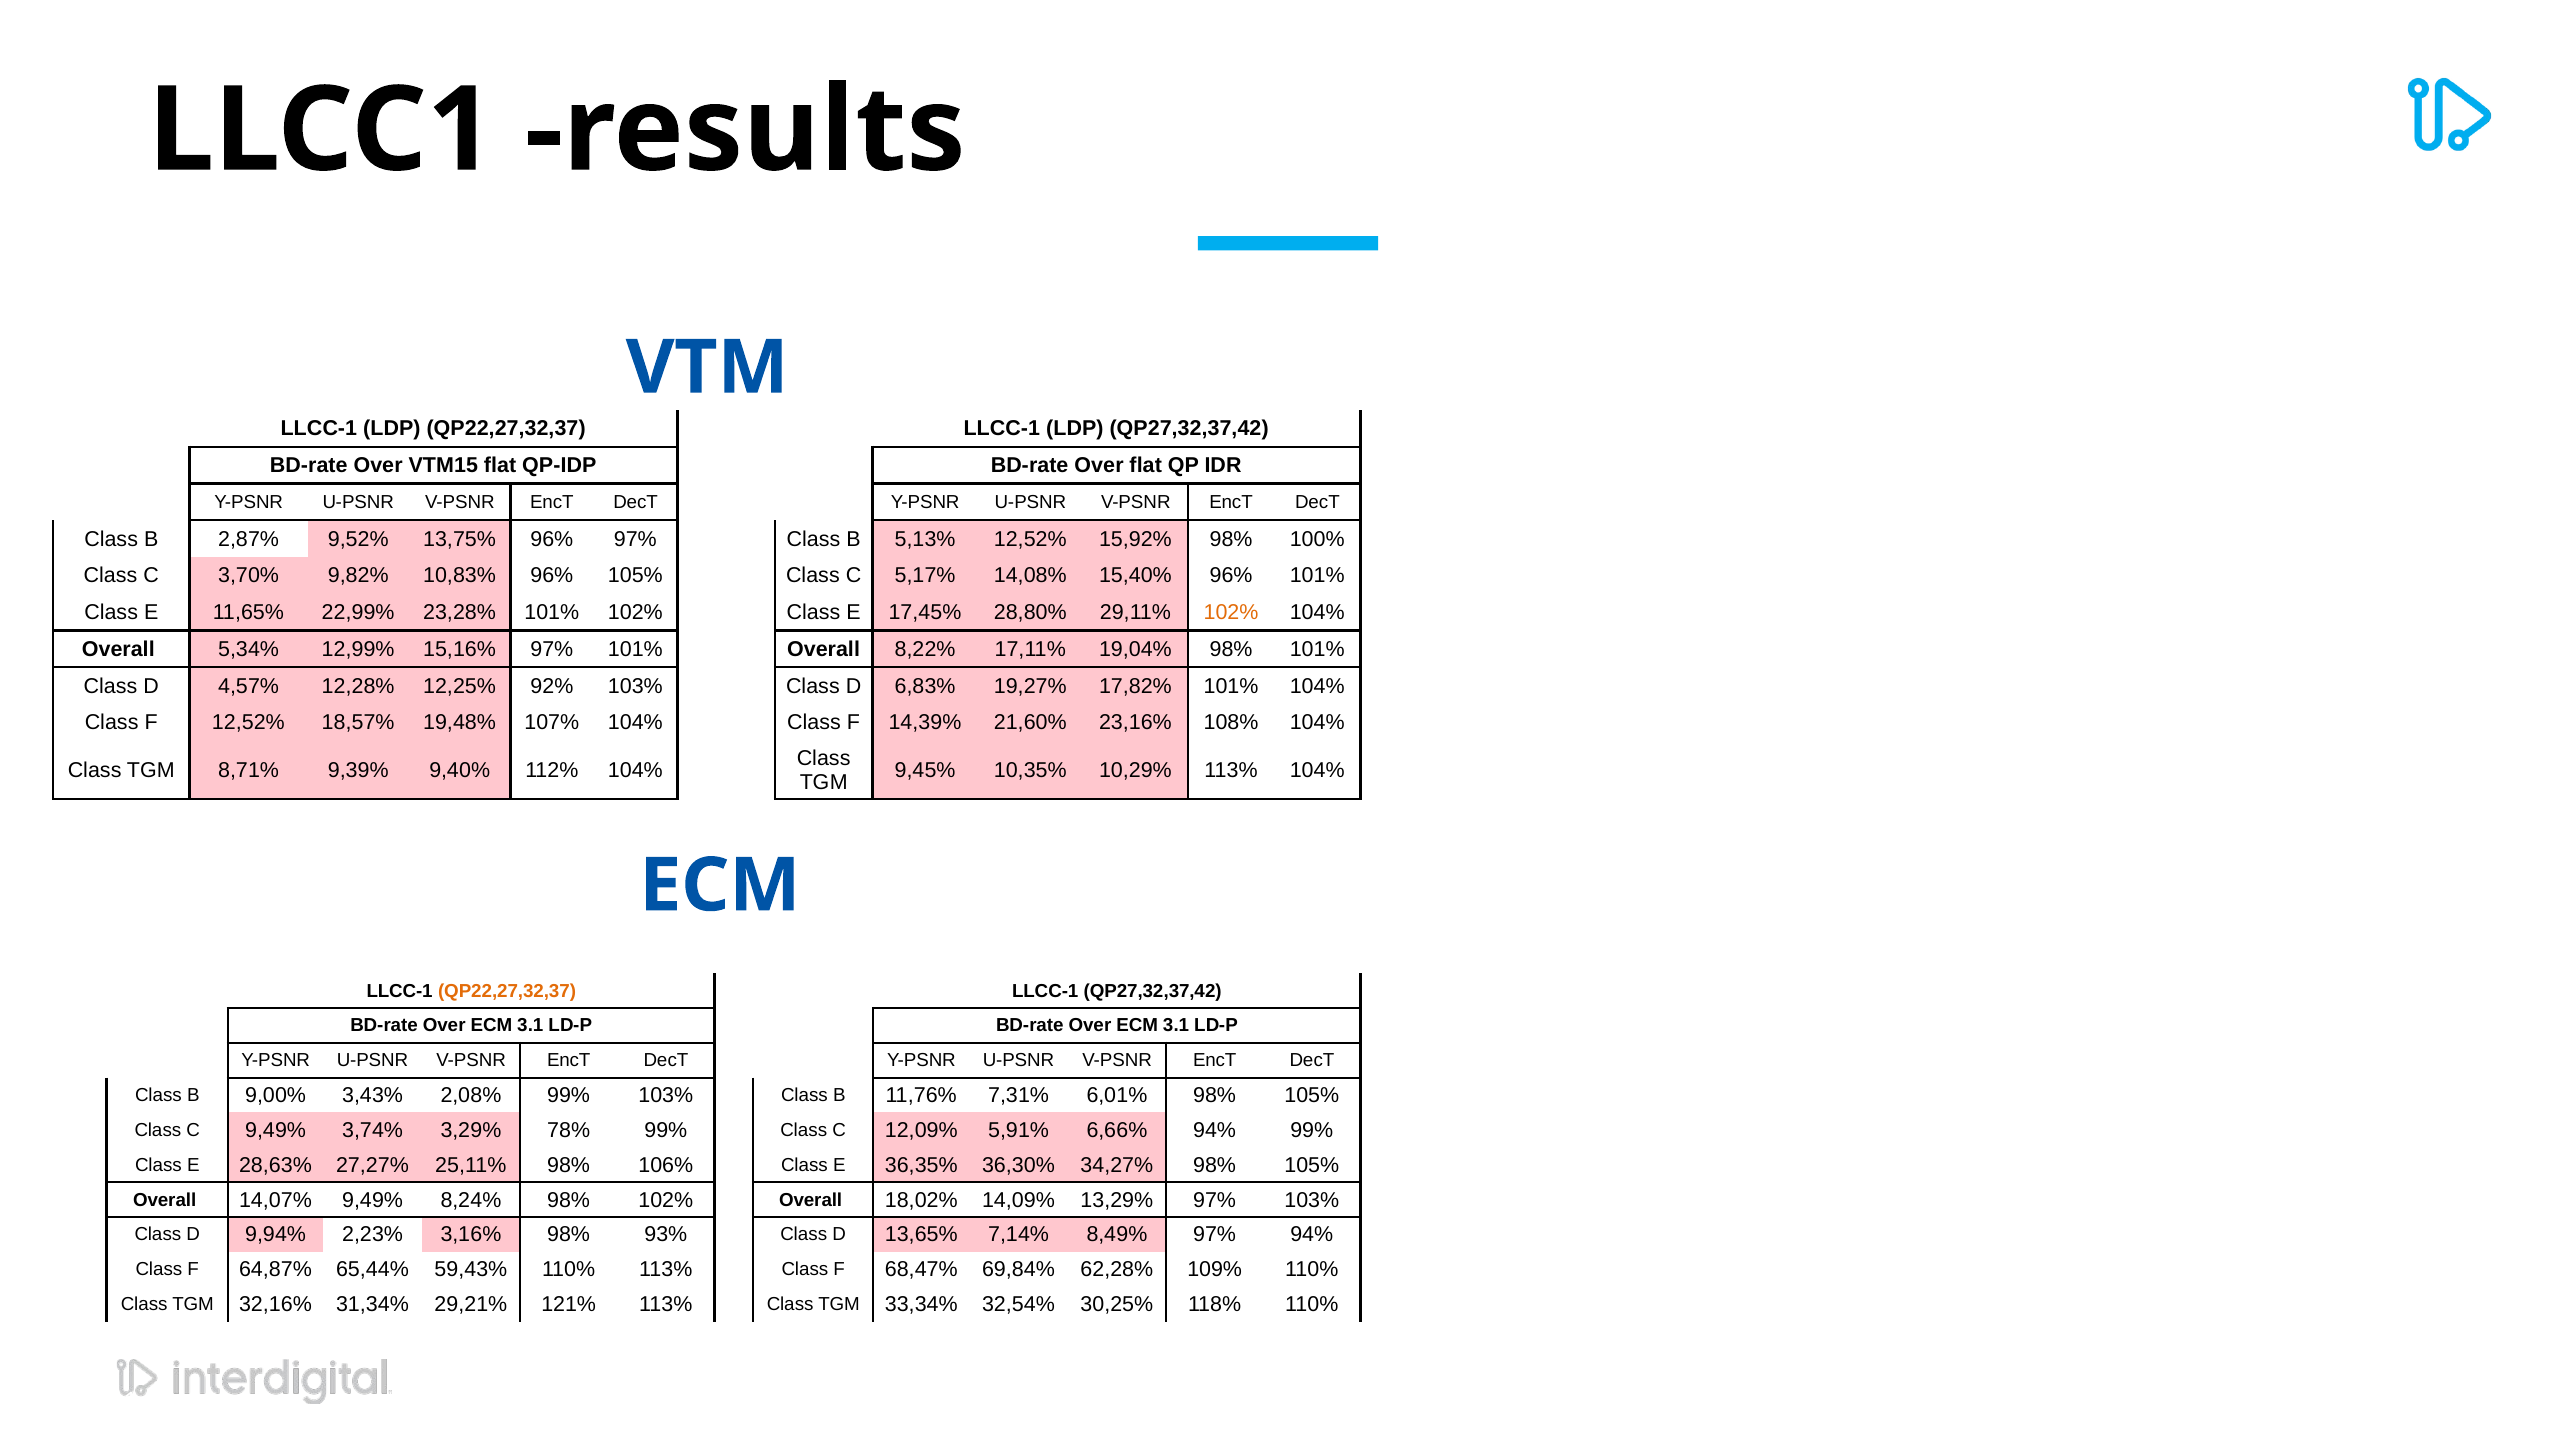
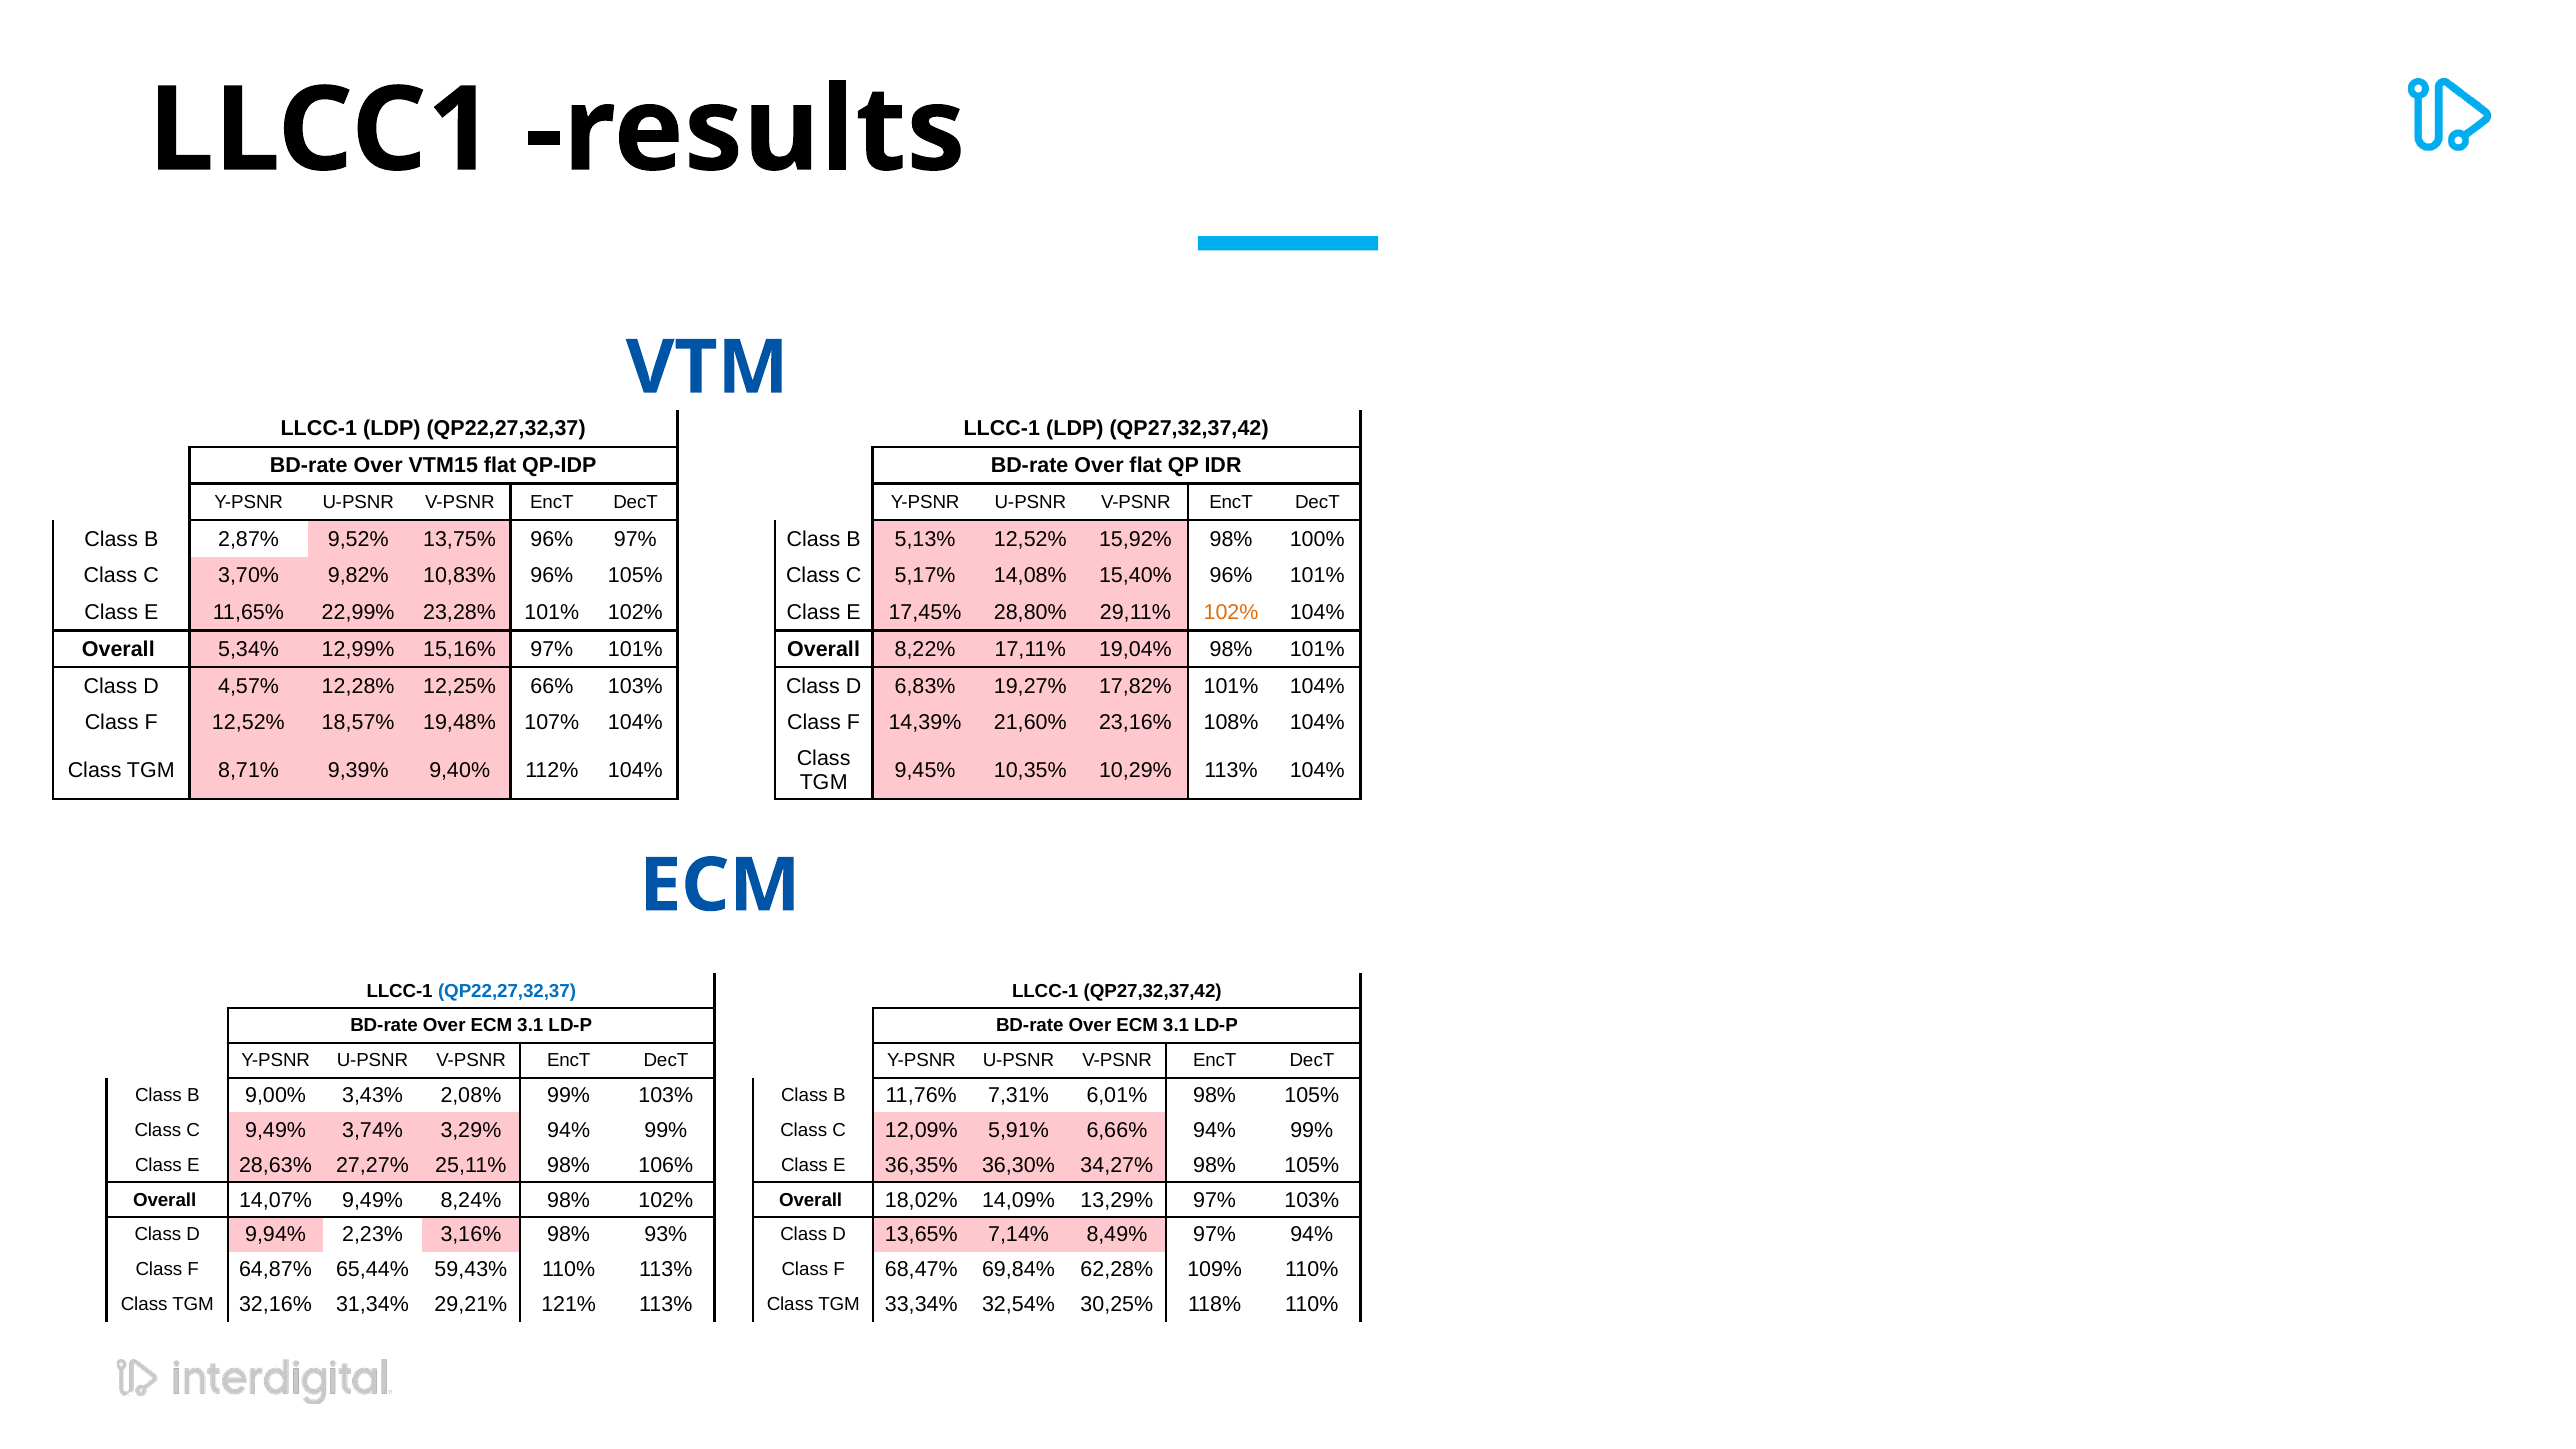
92%: 92% -> 66%
QP22,27,32,37 at (507, 991) colour: orange -> blue
3,29% 78%: 78% -> 94%
